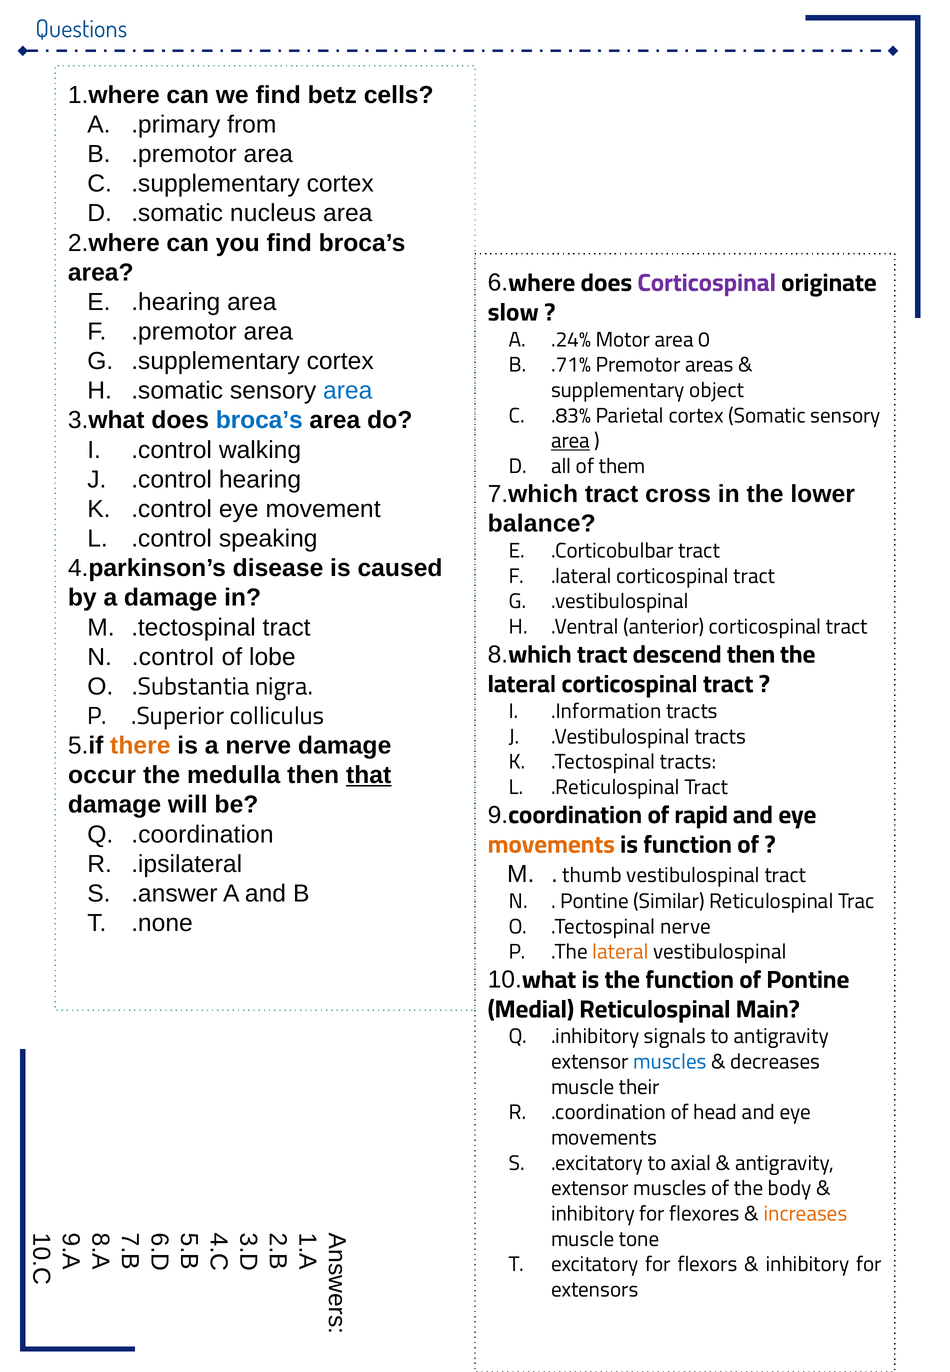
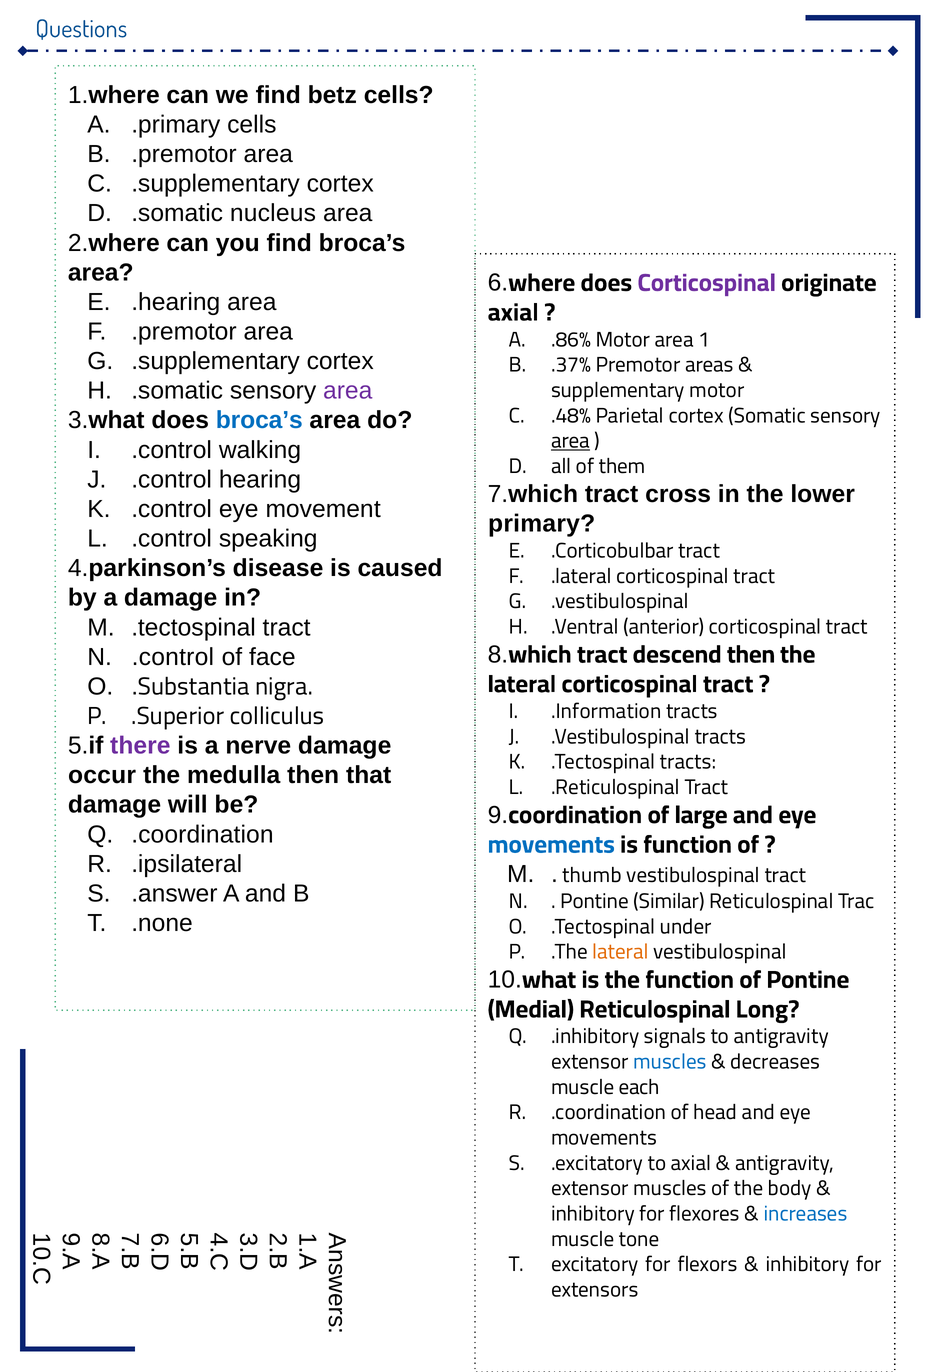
.primary from: from -> cells
slow at (513, 312): slow -> axial
.24%: .24% -> .86%
area 0: 0 -> 1
.71%: .71% -> .37%
area at (348, 391) colour: blue -> purple
supplementary object: object -> motor
.83%: .83% -> .48%
balance: balance -> primary
lobe: lobe -> face
there colour: orange -> purple
that underline: present -> none
rapid: rapid -> large
movements at (551, 844) colour: orange -> blue
.Tectospinal nerve: nerve -> under
Main: Main -> Long
their: their -> each
increases colour: orange -> blue
